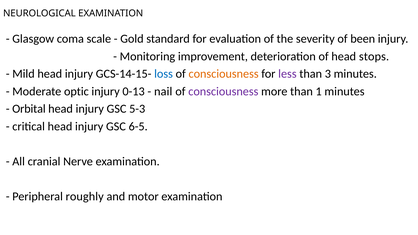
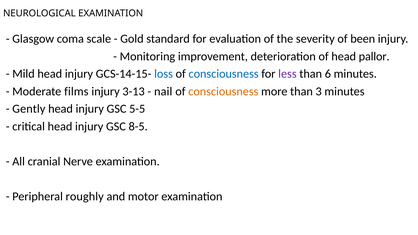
stops: stops -> pallor
consciousness at (224, 74) colour: orange -> blue
3: 3 -> 6
optic: optic -> films
0-13: 0-13 -> 3-13
consciousness at (223, 91) colour: purple -> orange
1: 1 -> 3
Orbital: Orbital -> Gently
5-3: 5-3 -> 5-5
6-5: 6-5 -> 8-5
